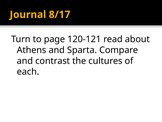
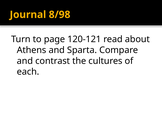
8/17: 8/17 -> 8/98
